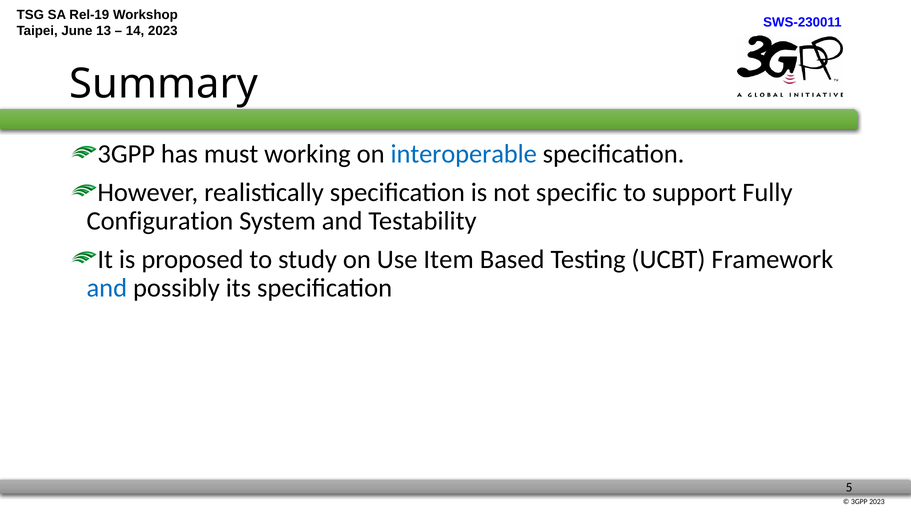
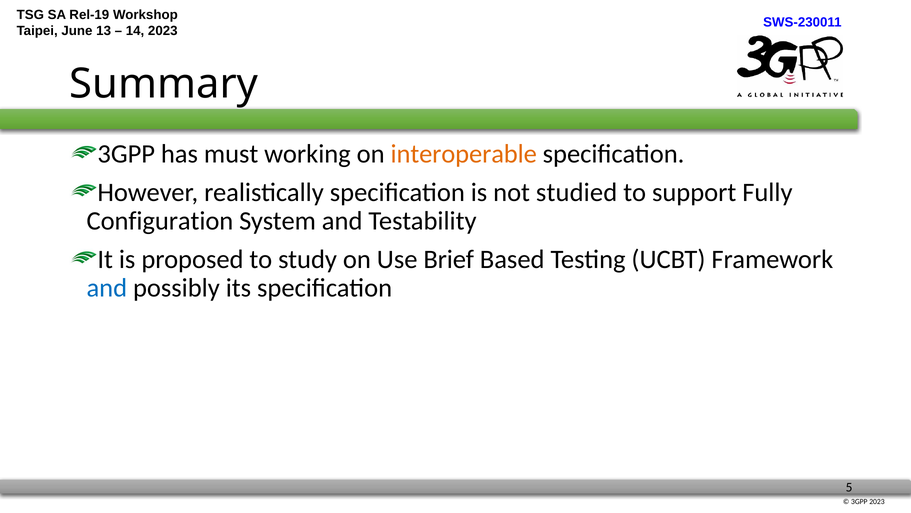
interoperable colour: blue -> orange
specific: specific -> studied
Item: Item -> Brief
